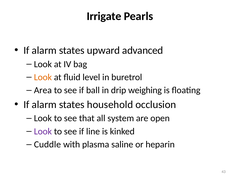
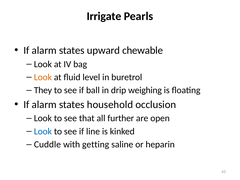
advanced: advanced -> chewable
Area: Area -> They
system: system -> further
Look at (43, 131) colour: purple -> blue
plasma: plasma -> getting
